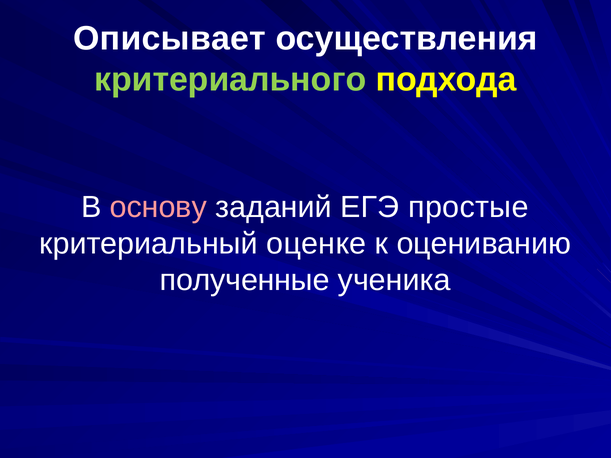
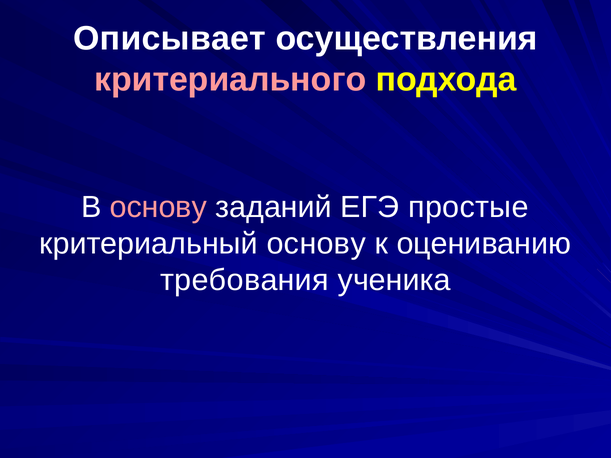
критериального colour: light green -> pink
критериальный оценке: оценке -> основу
полученные: полученные -> требования
